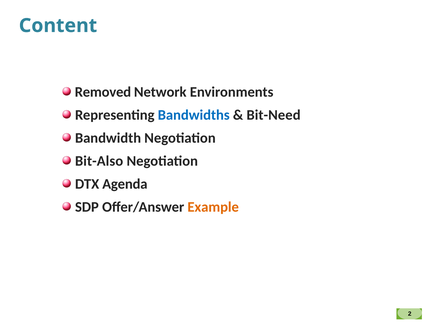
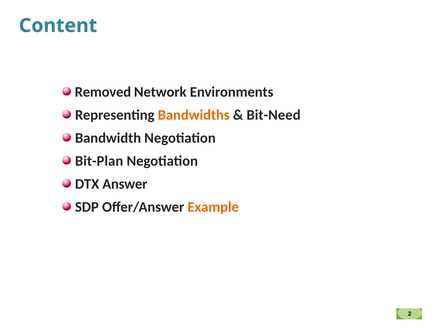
Bandwidths colour: blue -> orange
Bit-Also: Bit-Also -> Bit-Plan
Agenda: Agenda -> Answer
